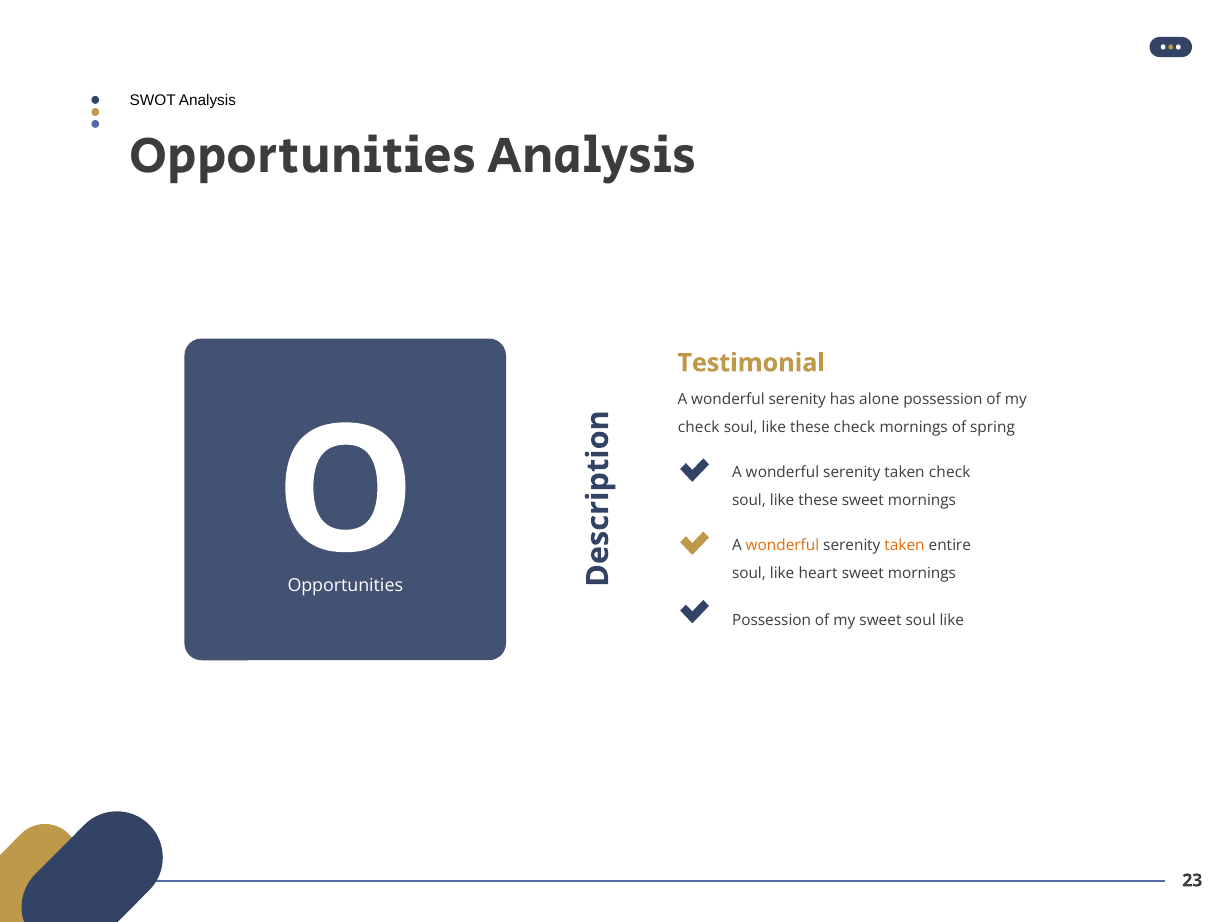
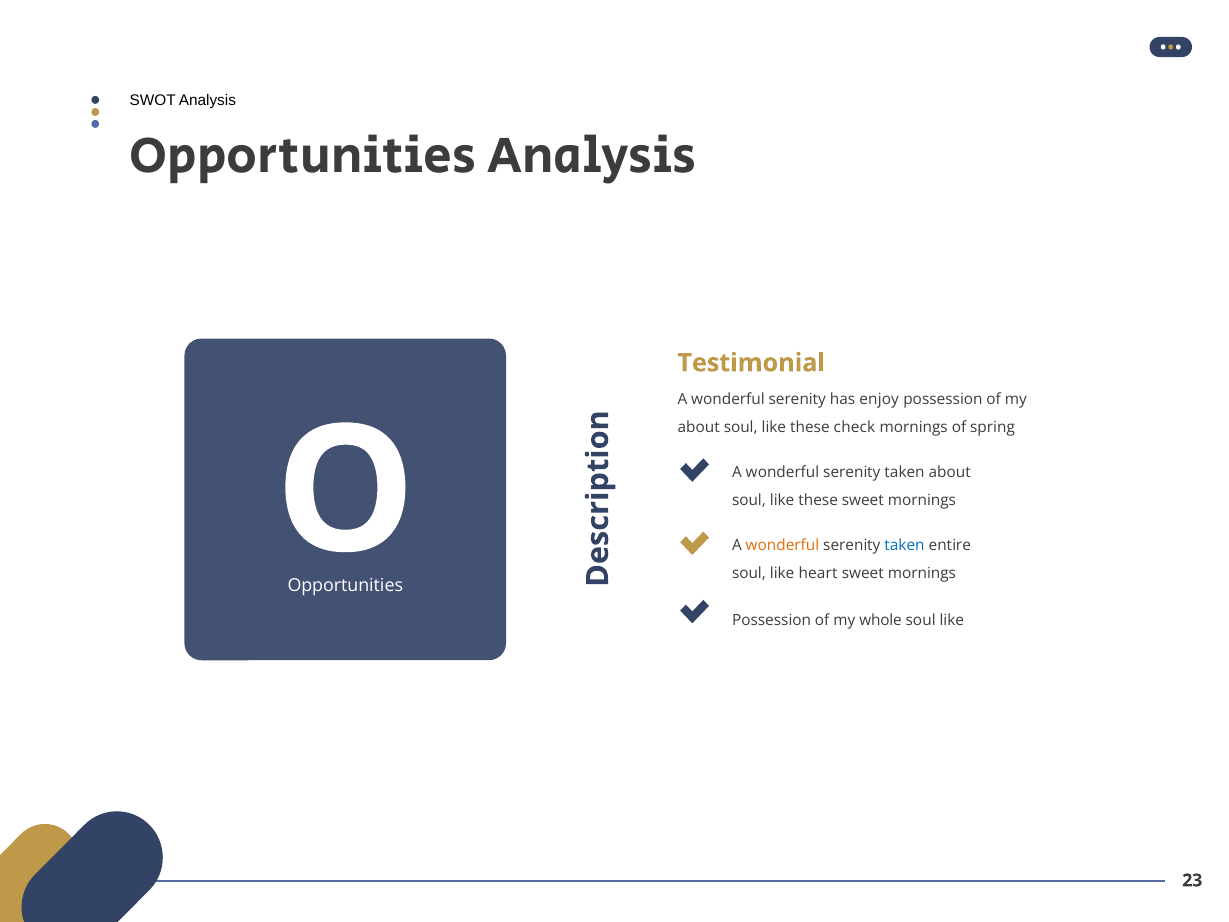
alone: alone -> enjoy
check at (699, 427): check -> about
taken check: check -> about
taken at (904, 545) colour: orange -> blue
my sweet: sweet -> whole
